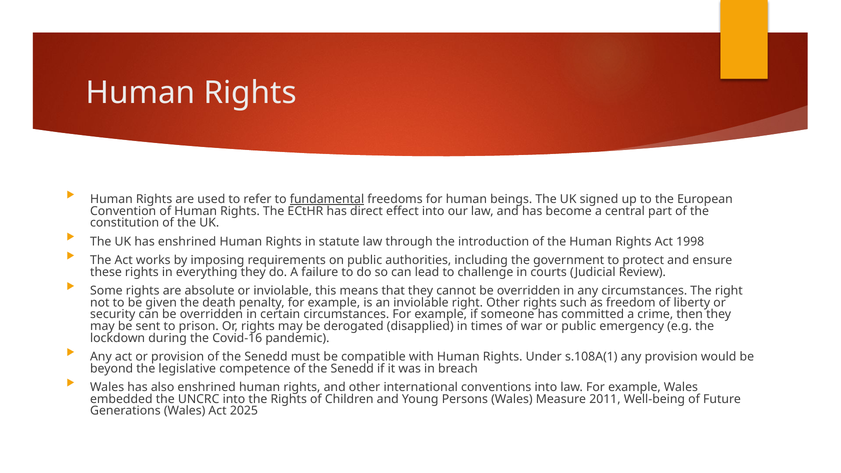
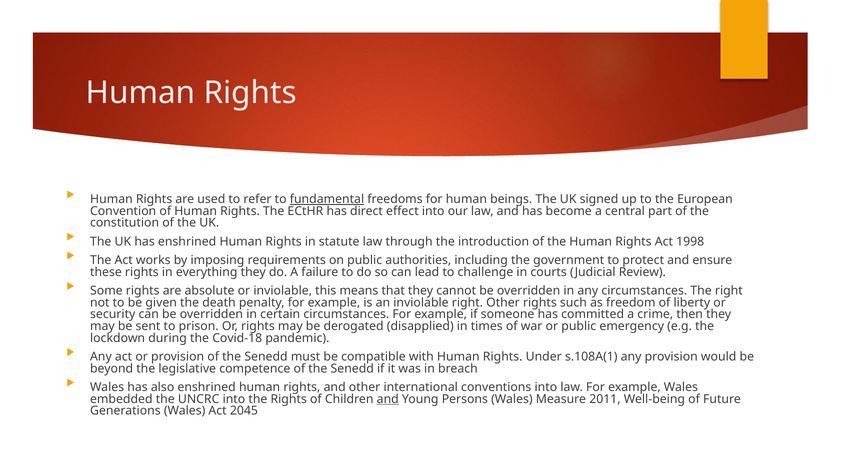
Covid-16: Covid-16 -> Covid-18
and at (388, 399) underline: none -> present
2025: 2025 -> 2045
